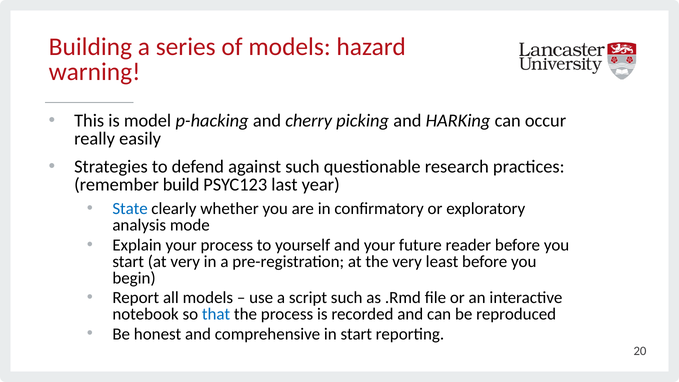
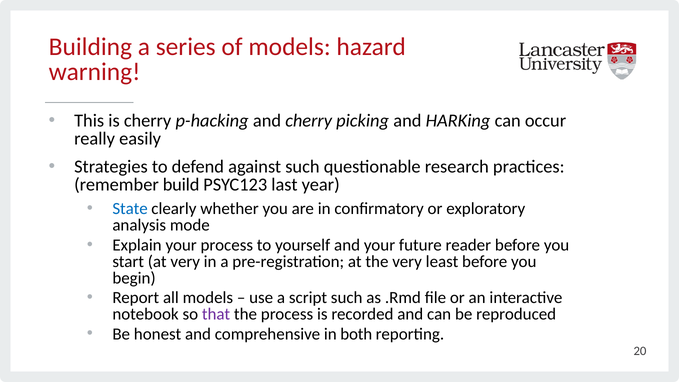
is model: model -> cherry
that colour: blue -> purple
in start: start -> both
